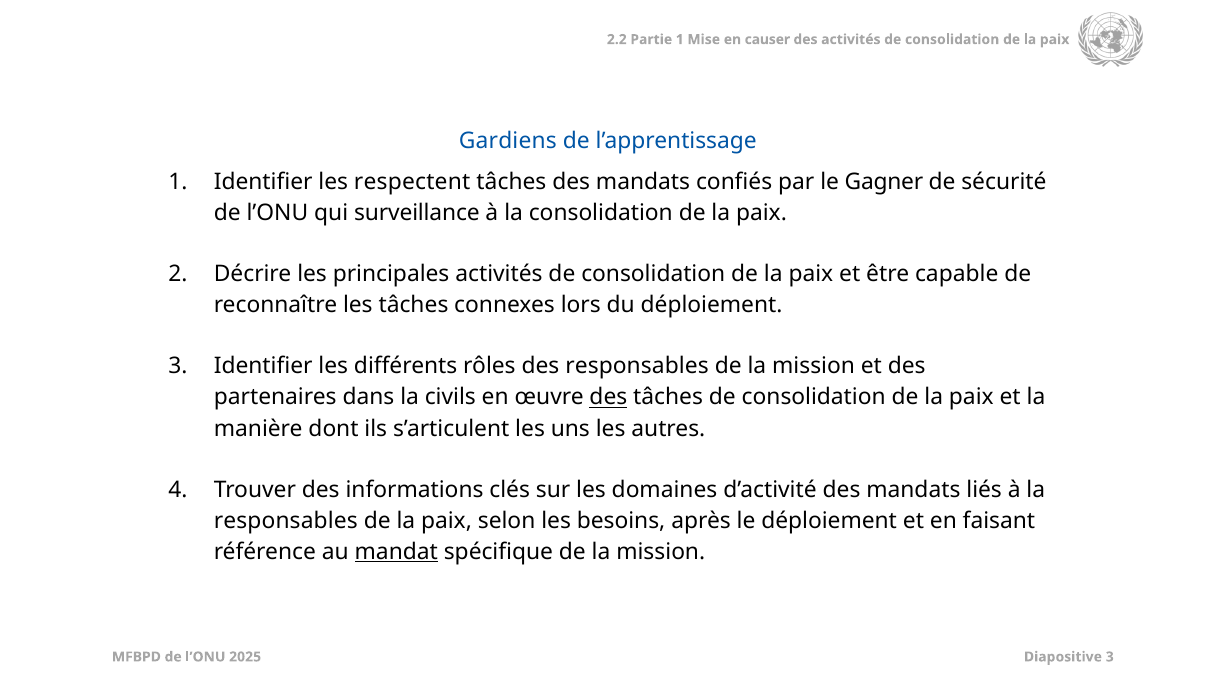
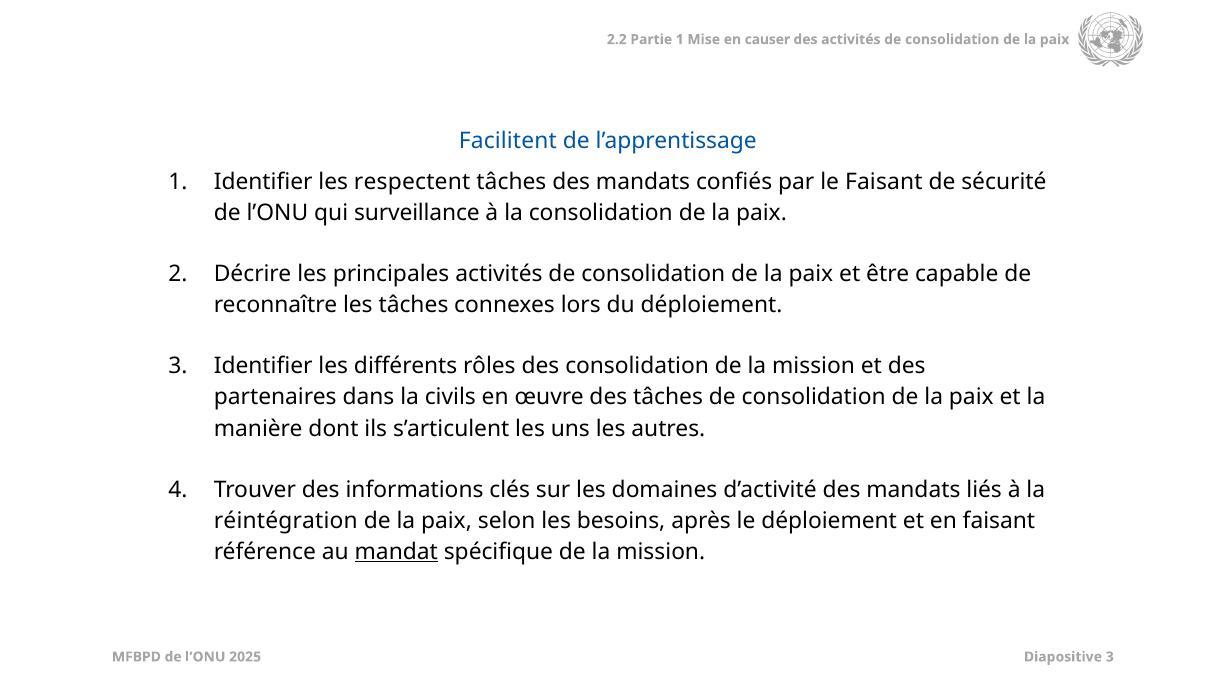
Gardiens: Gardiens -> Facilitent
le Gagner: Gagner -> Faisant
des responsables: responsables -> consolidation
des at (608, 397) underline: present -> none
responsables at (286, 521): responsables -> réintégration
